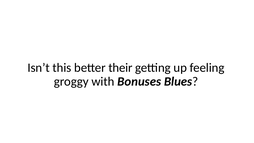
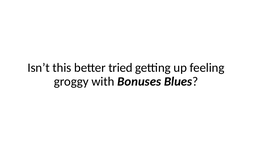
their: their -> tried
